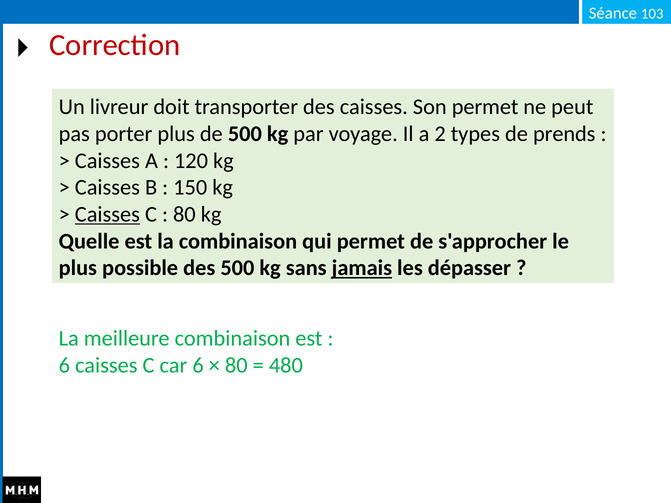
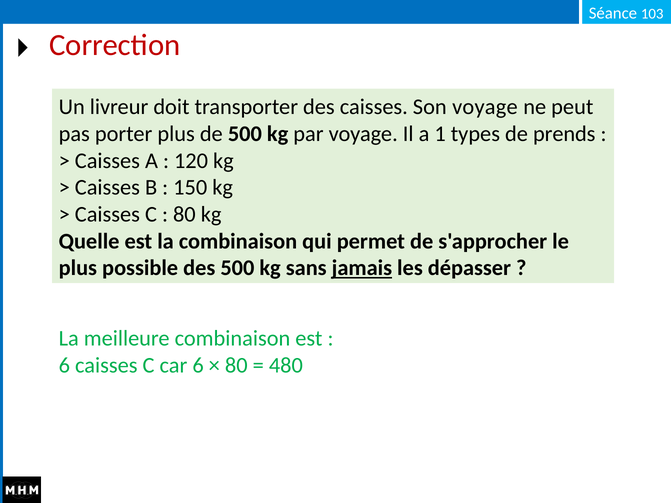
Son permet: permet -> voyage
2: 2 -> 1
Caisses at (107, 214) underline: present -> none
